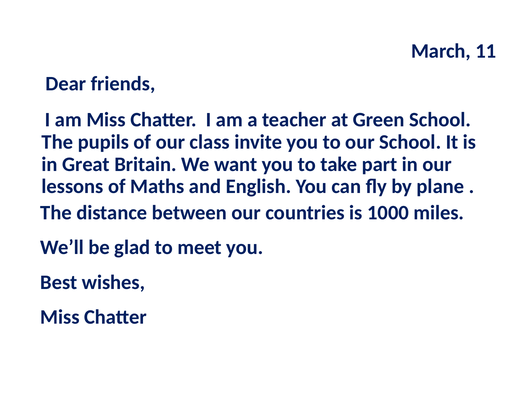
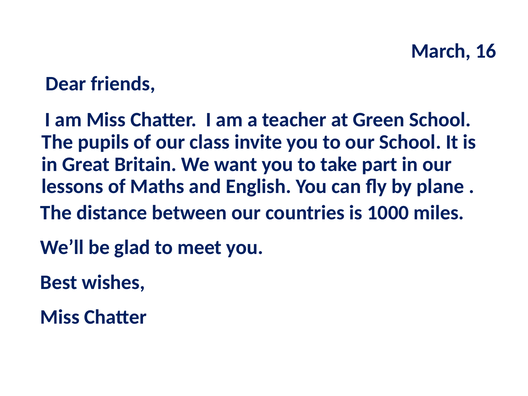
11: 11 -> 16
